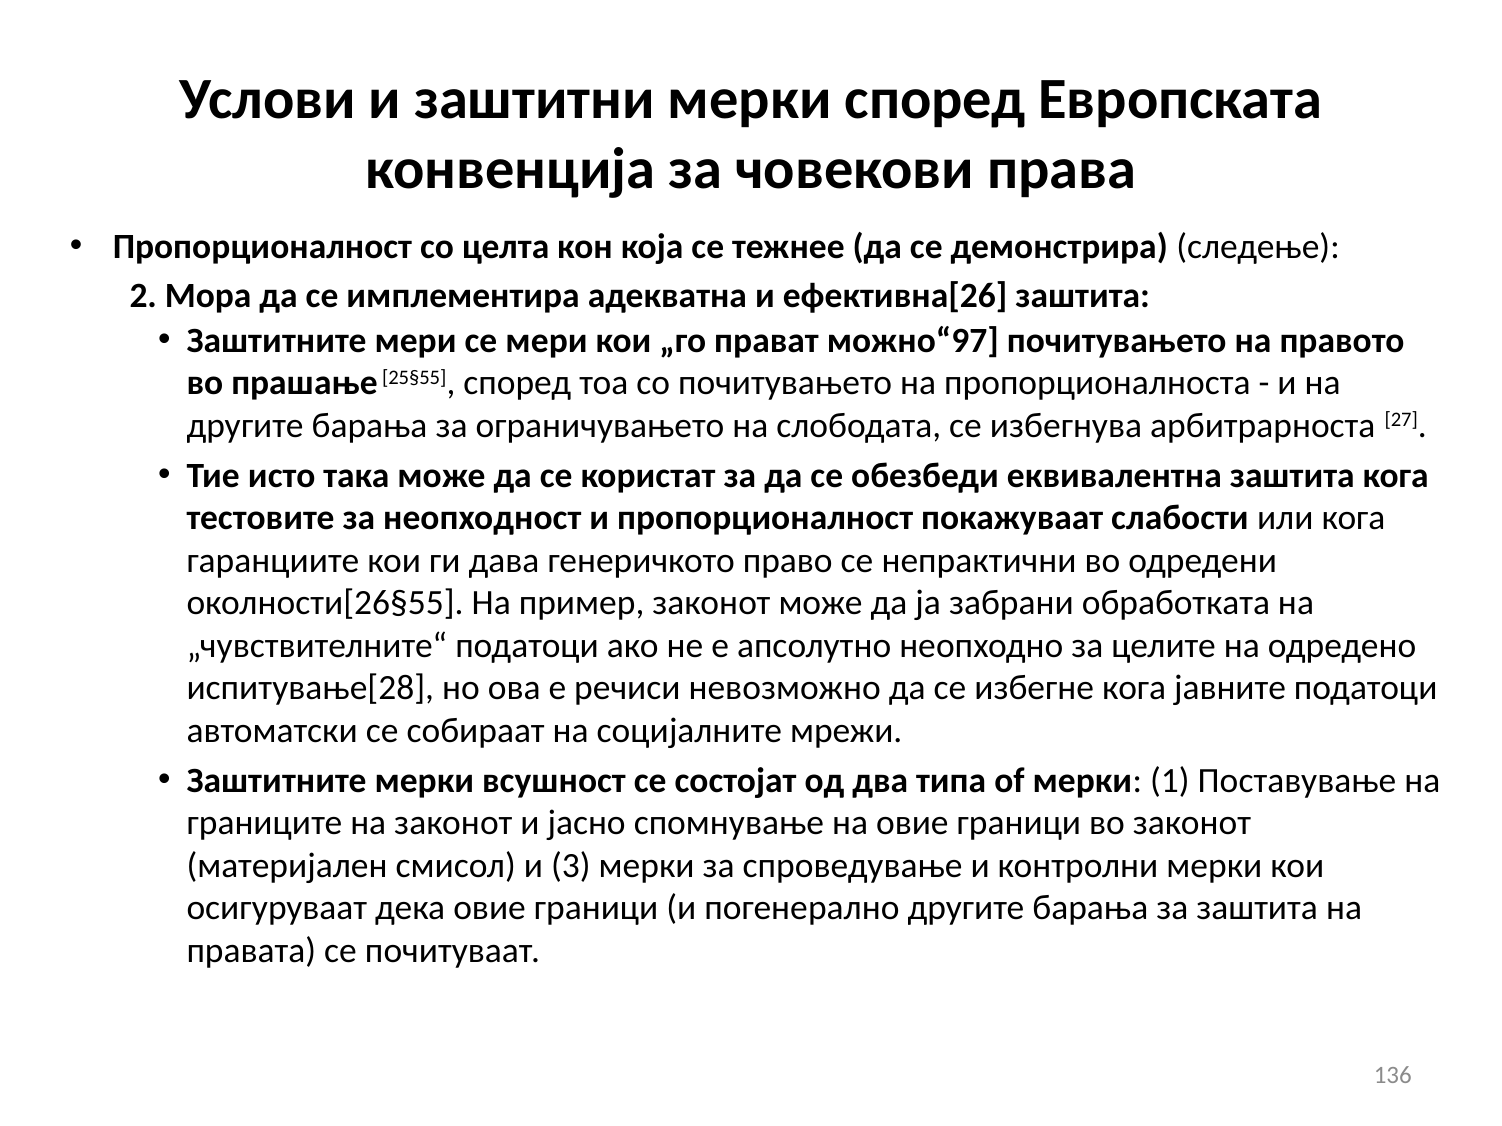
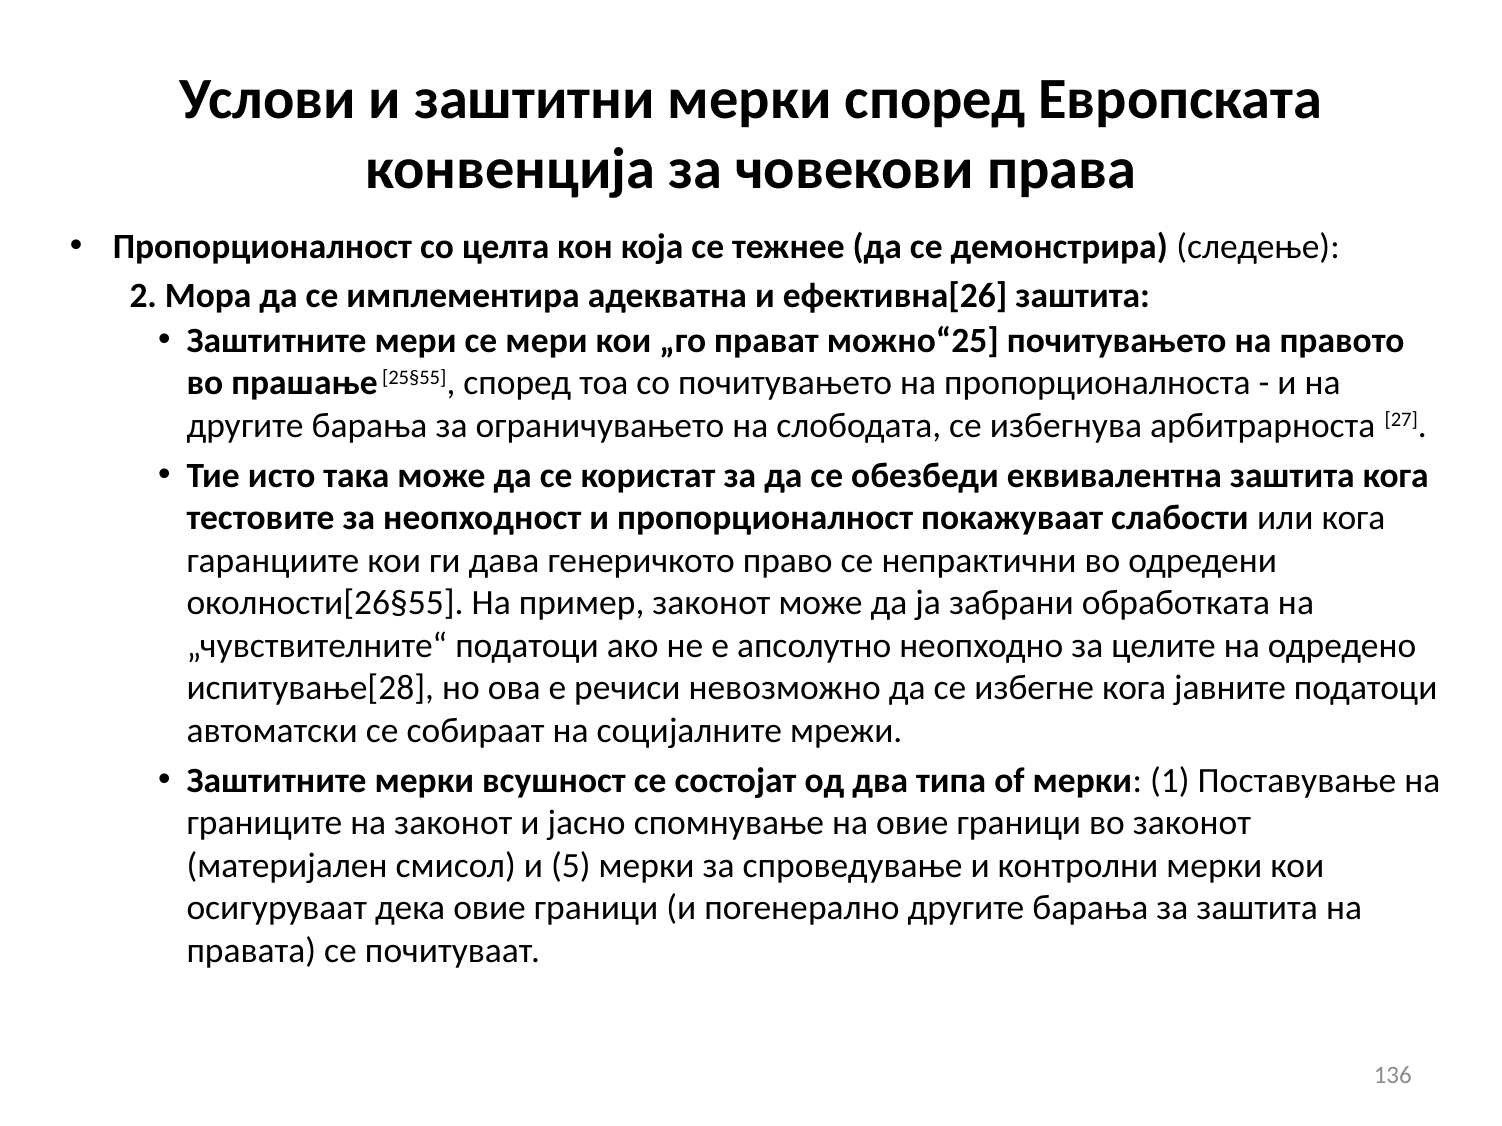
можно“97: можно“97 -> можно“25
3: 3 -> 5
